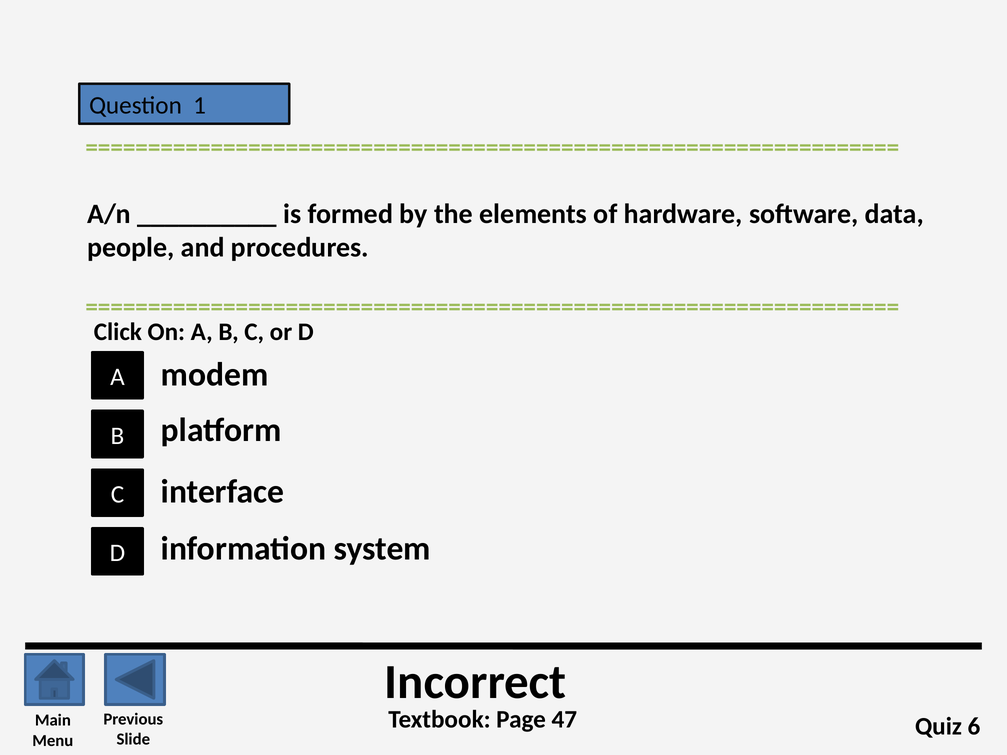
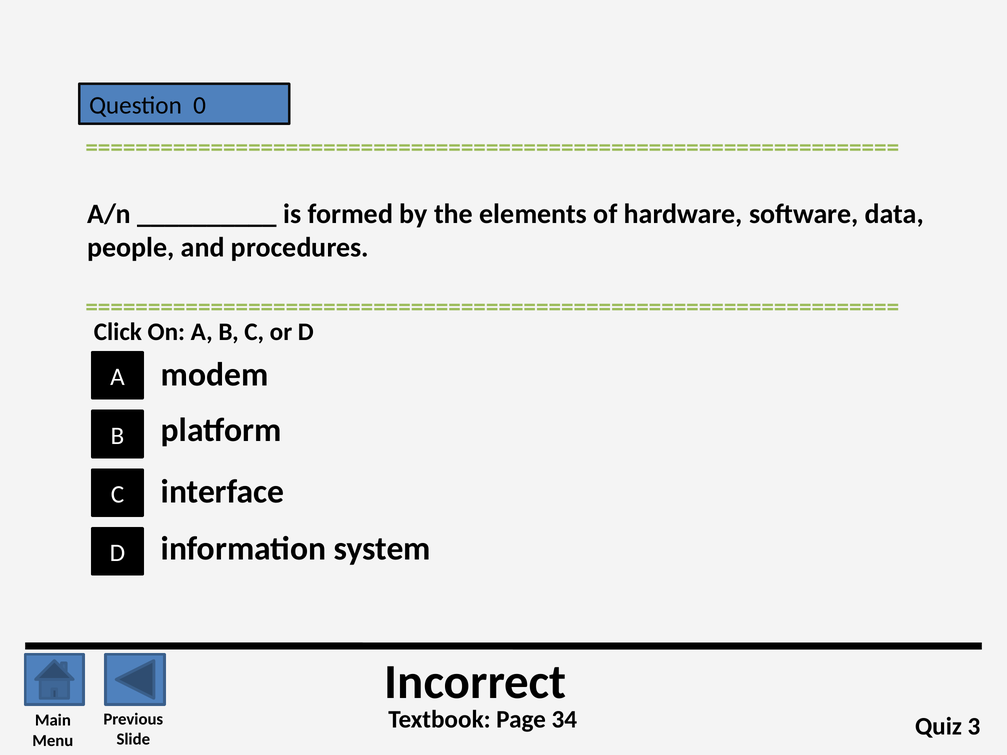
1: 1 -> 0
47: 47 -> 34
6: 6 -> 3
